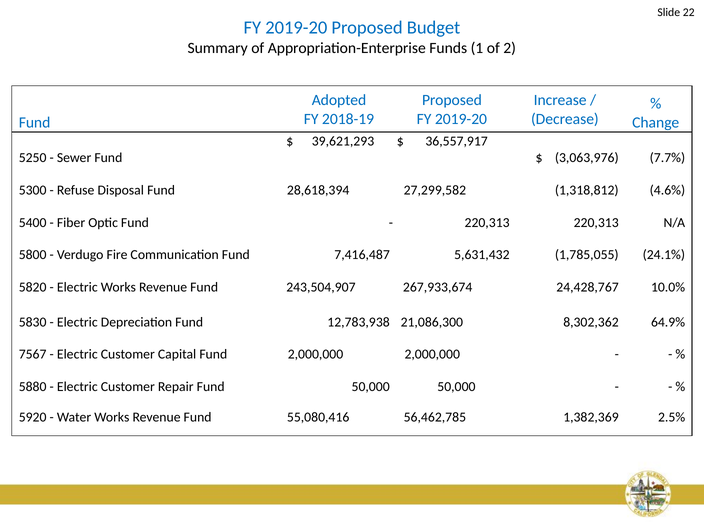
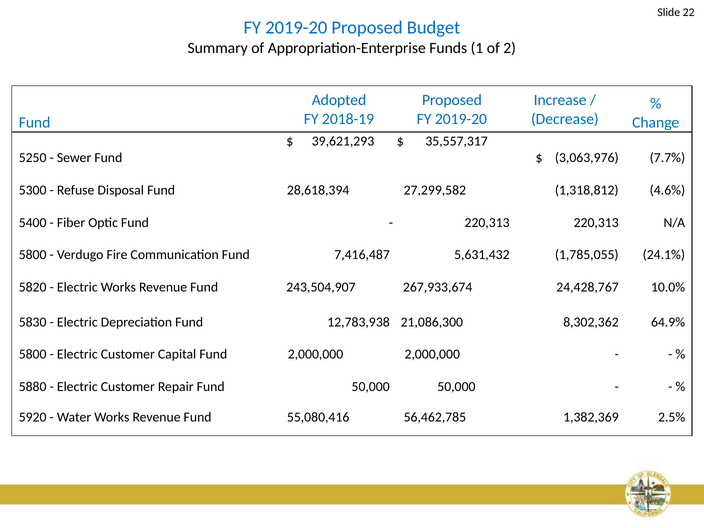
36,557,917: 36,557,917 -> 35,557,317
7567 at (33, 354): 7567 -> 5800
